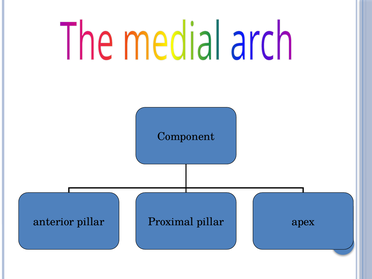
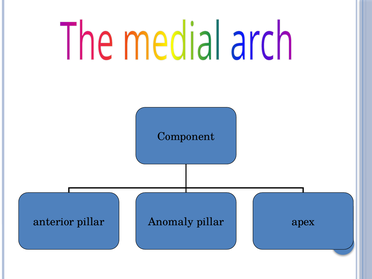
Proximal: Proximal -> Anomaly
